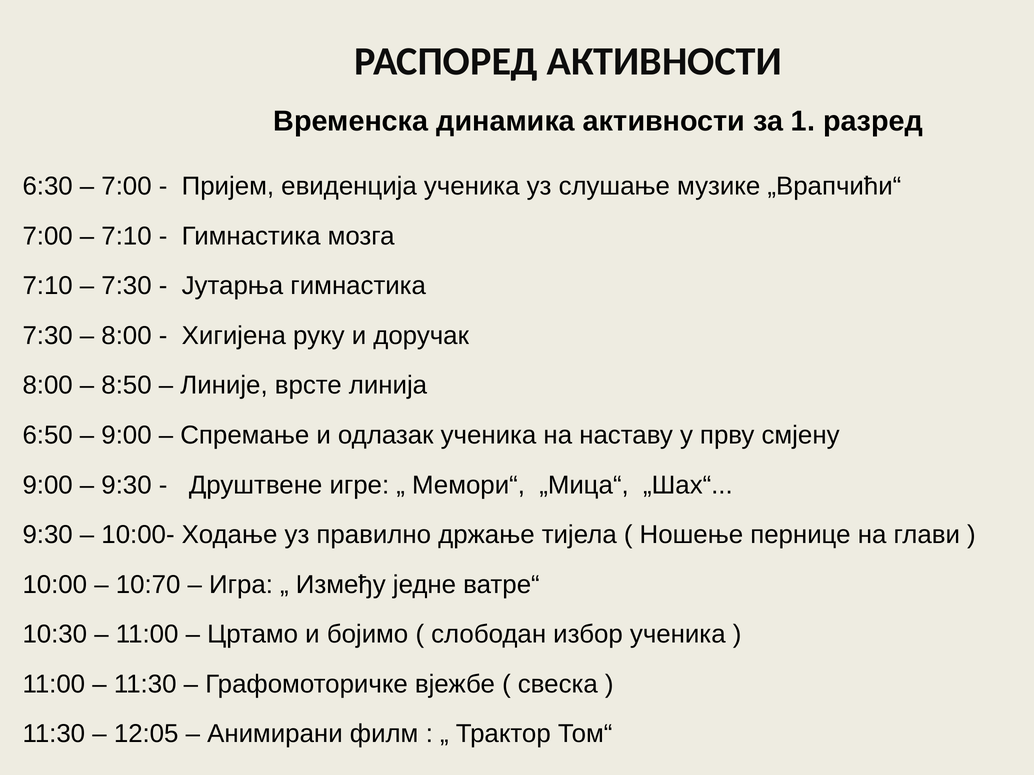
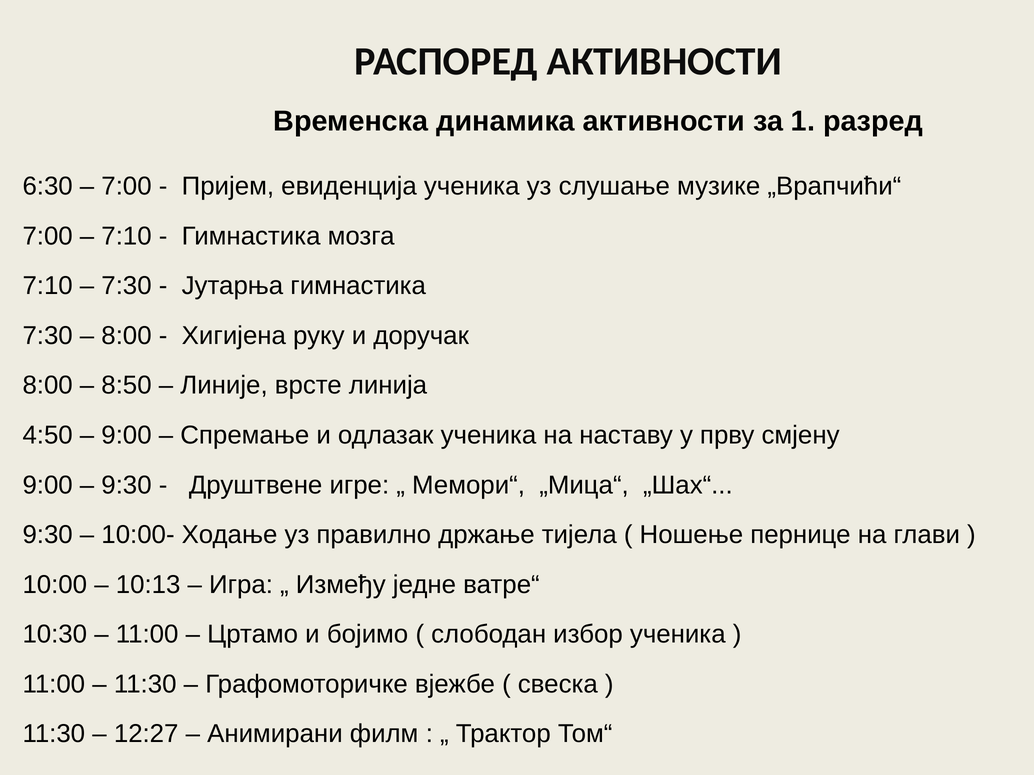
6:50: 6:50 -> 4:50
10:70: 10:70 -> 10:13
12:05: 12:05 -> 12:27
